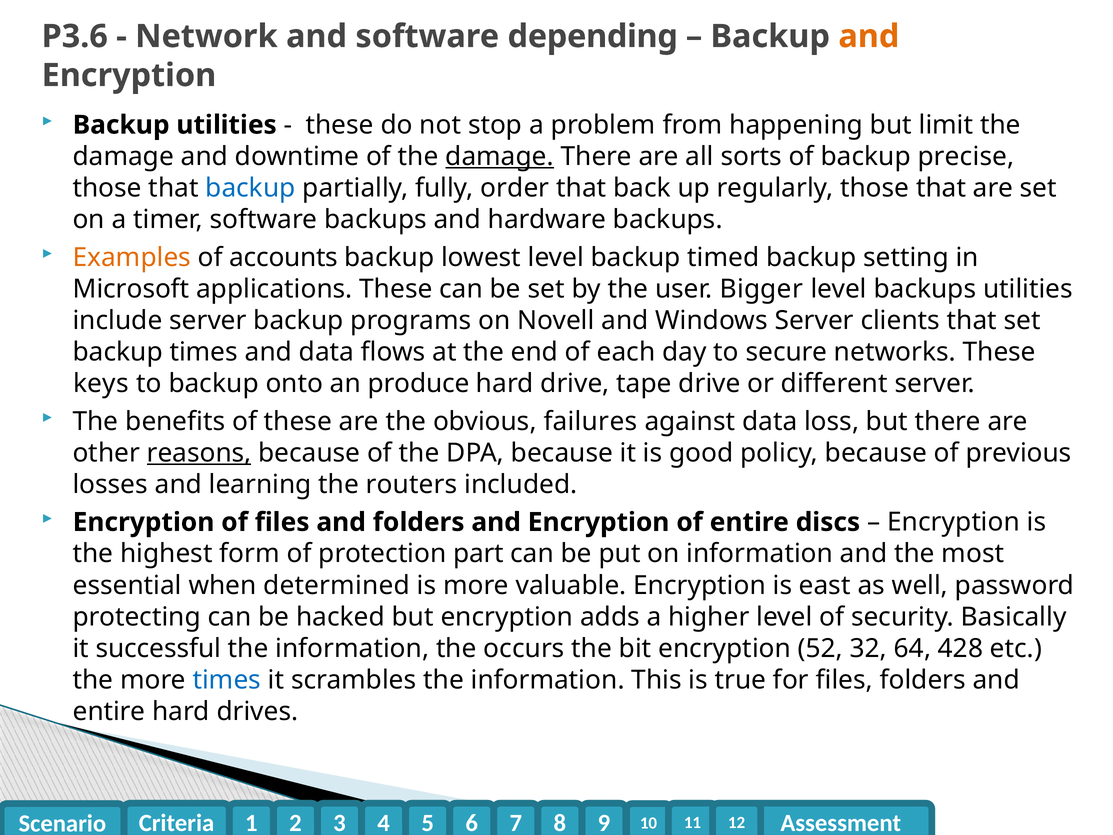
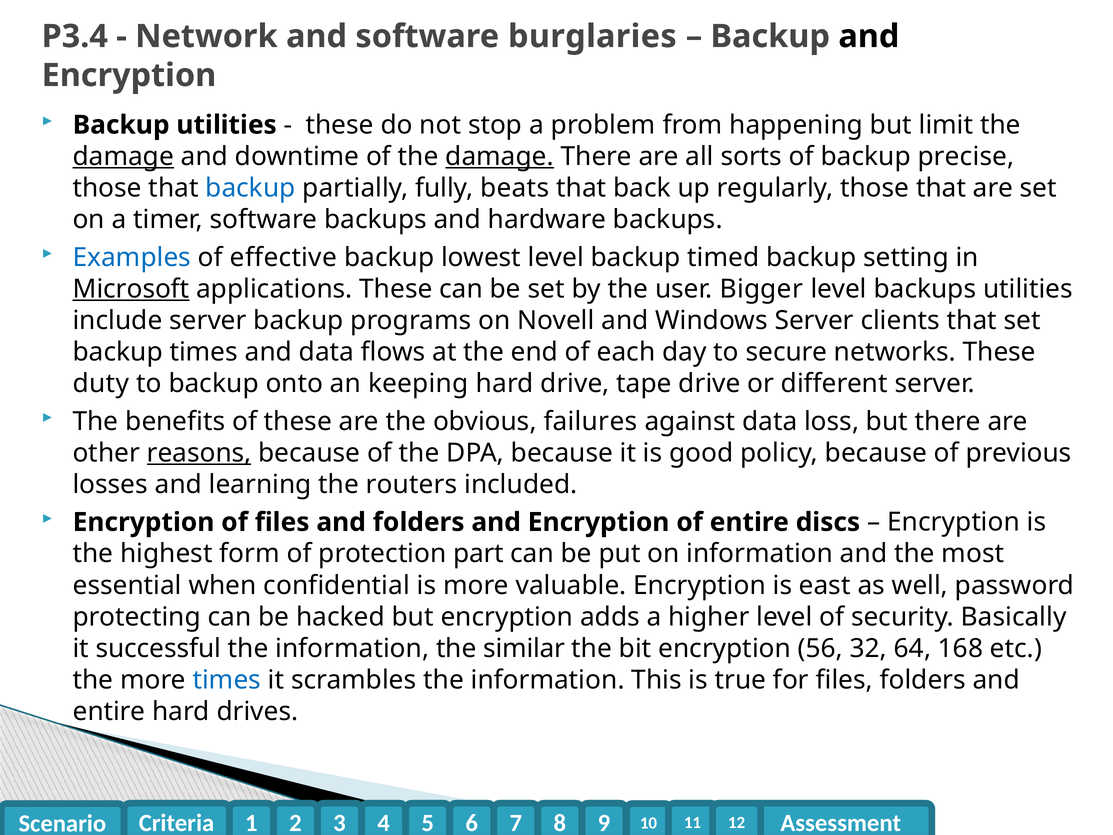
P3.6: P3.6 -> P3.4
depending: depending -> burglaries
and at (869, 36) colour: orange -> black
damage at (123, 156) underline: none -> present
order: order -> beats
Examples colour: orange -> blue
accounts: accounts -> effective
Microsoft underline: none -> present
keys: keys -> duty
produce: produce -> keeping
determined: determined -> confidential
occurs: occurs -> similar
52: 52 -> 56
428: 428 -> 168
